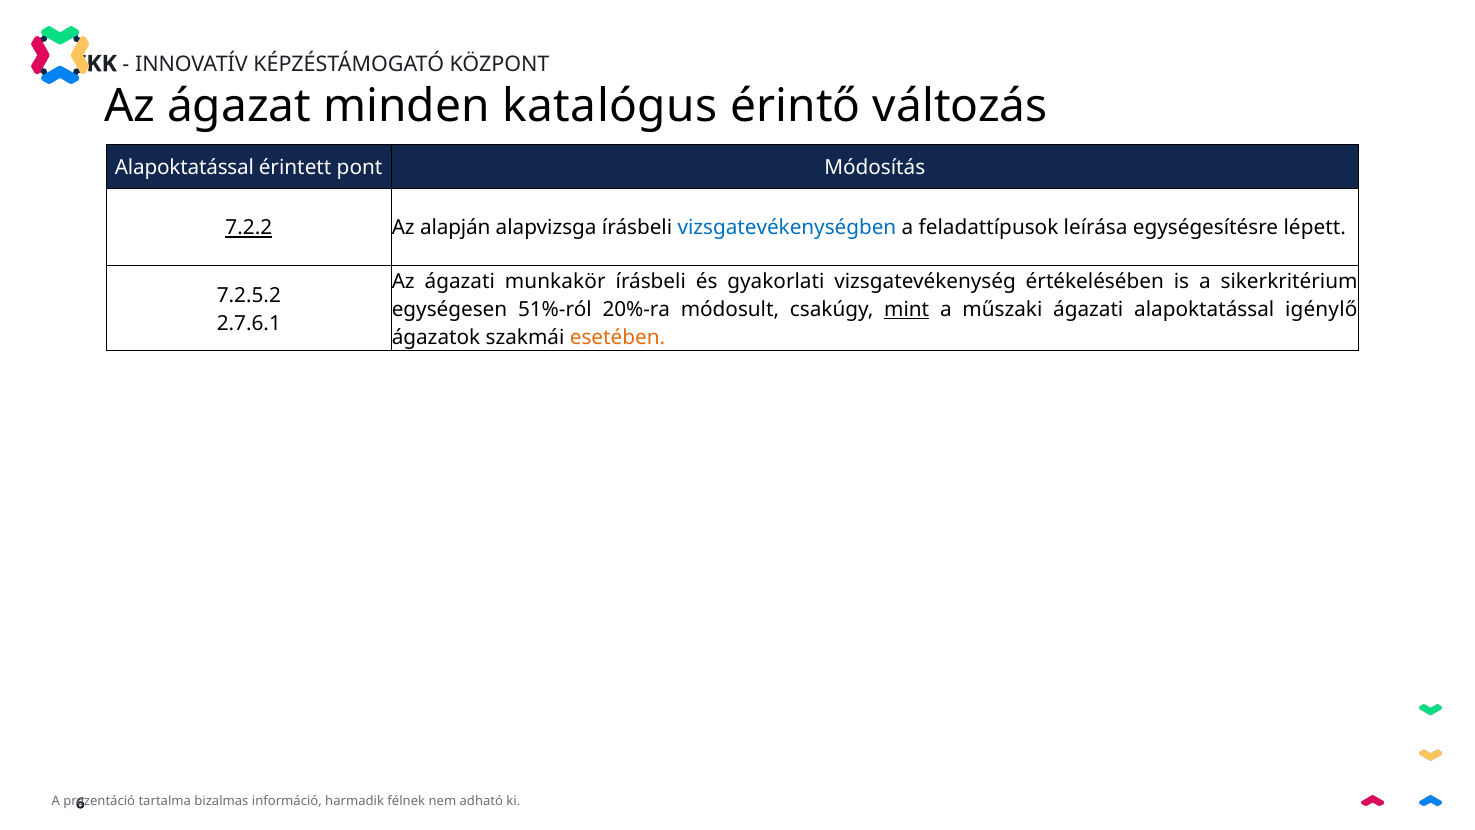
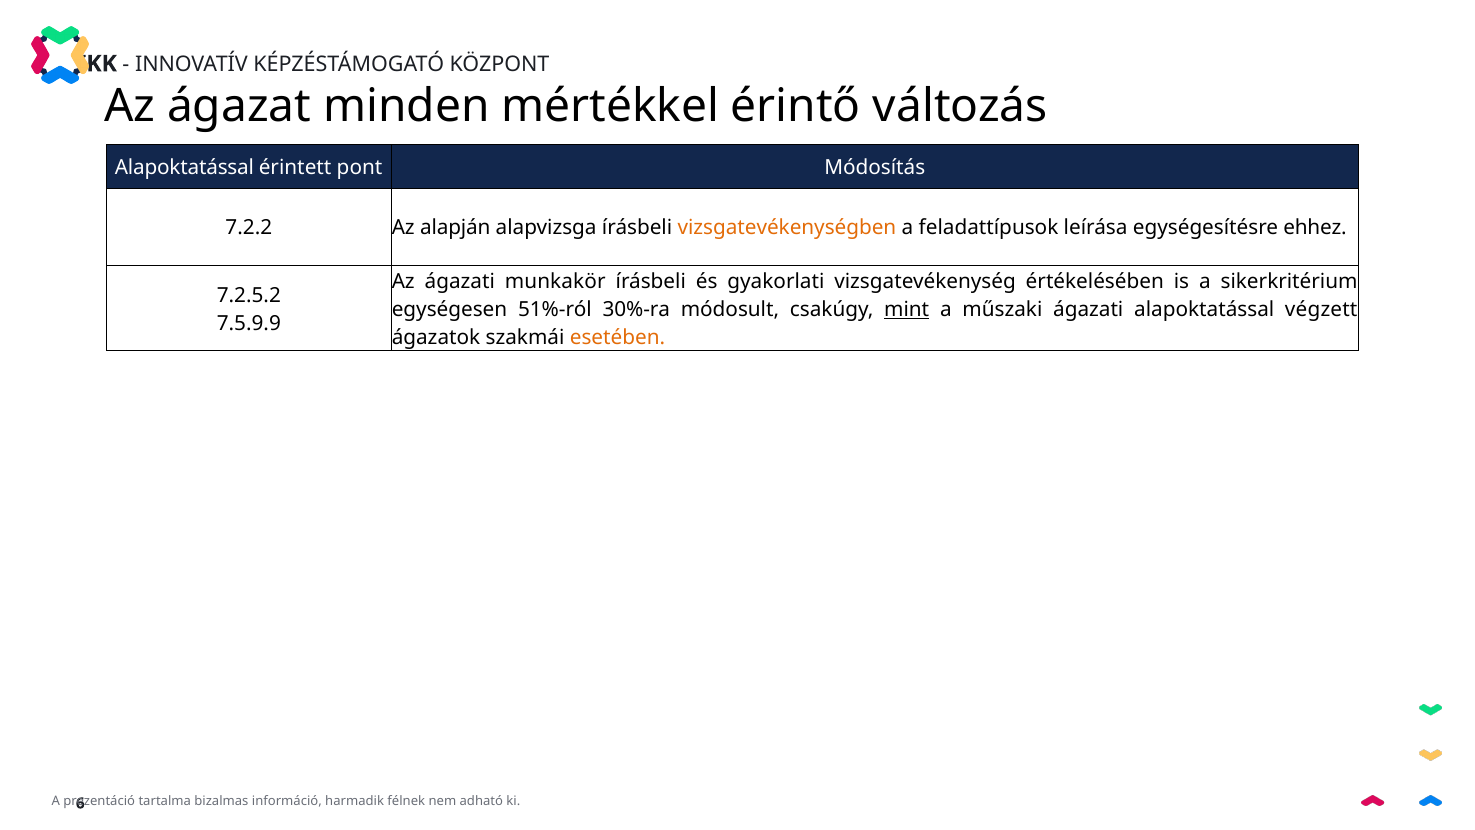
katalógus: katalógus -> mértékkel
7.2.2 underline: present -> none
vizsgatevékenységben colour: blue -> orange
lépett: lépett -> ehhez
20%-ra: 20%-ra -> 30%-ra
igénylő: igénylő -> végzett
2.7.6.1: 2.7.6.1 -> 7.5.9.9
